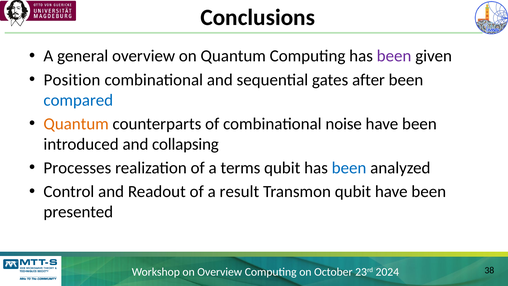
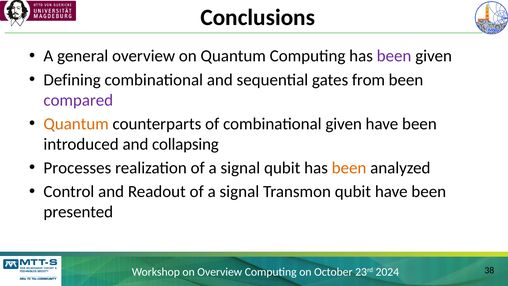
Position: Position -> Defining
after: after -> from
compared colour: blue -> purple
combinational noise: noise -> given
realization of a terms: terms -> signal
been at (349, 168) colour: blue -> orange
Readout of a result: result -> signal
